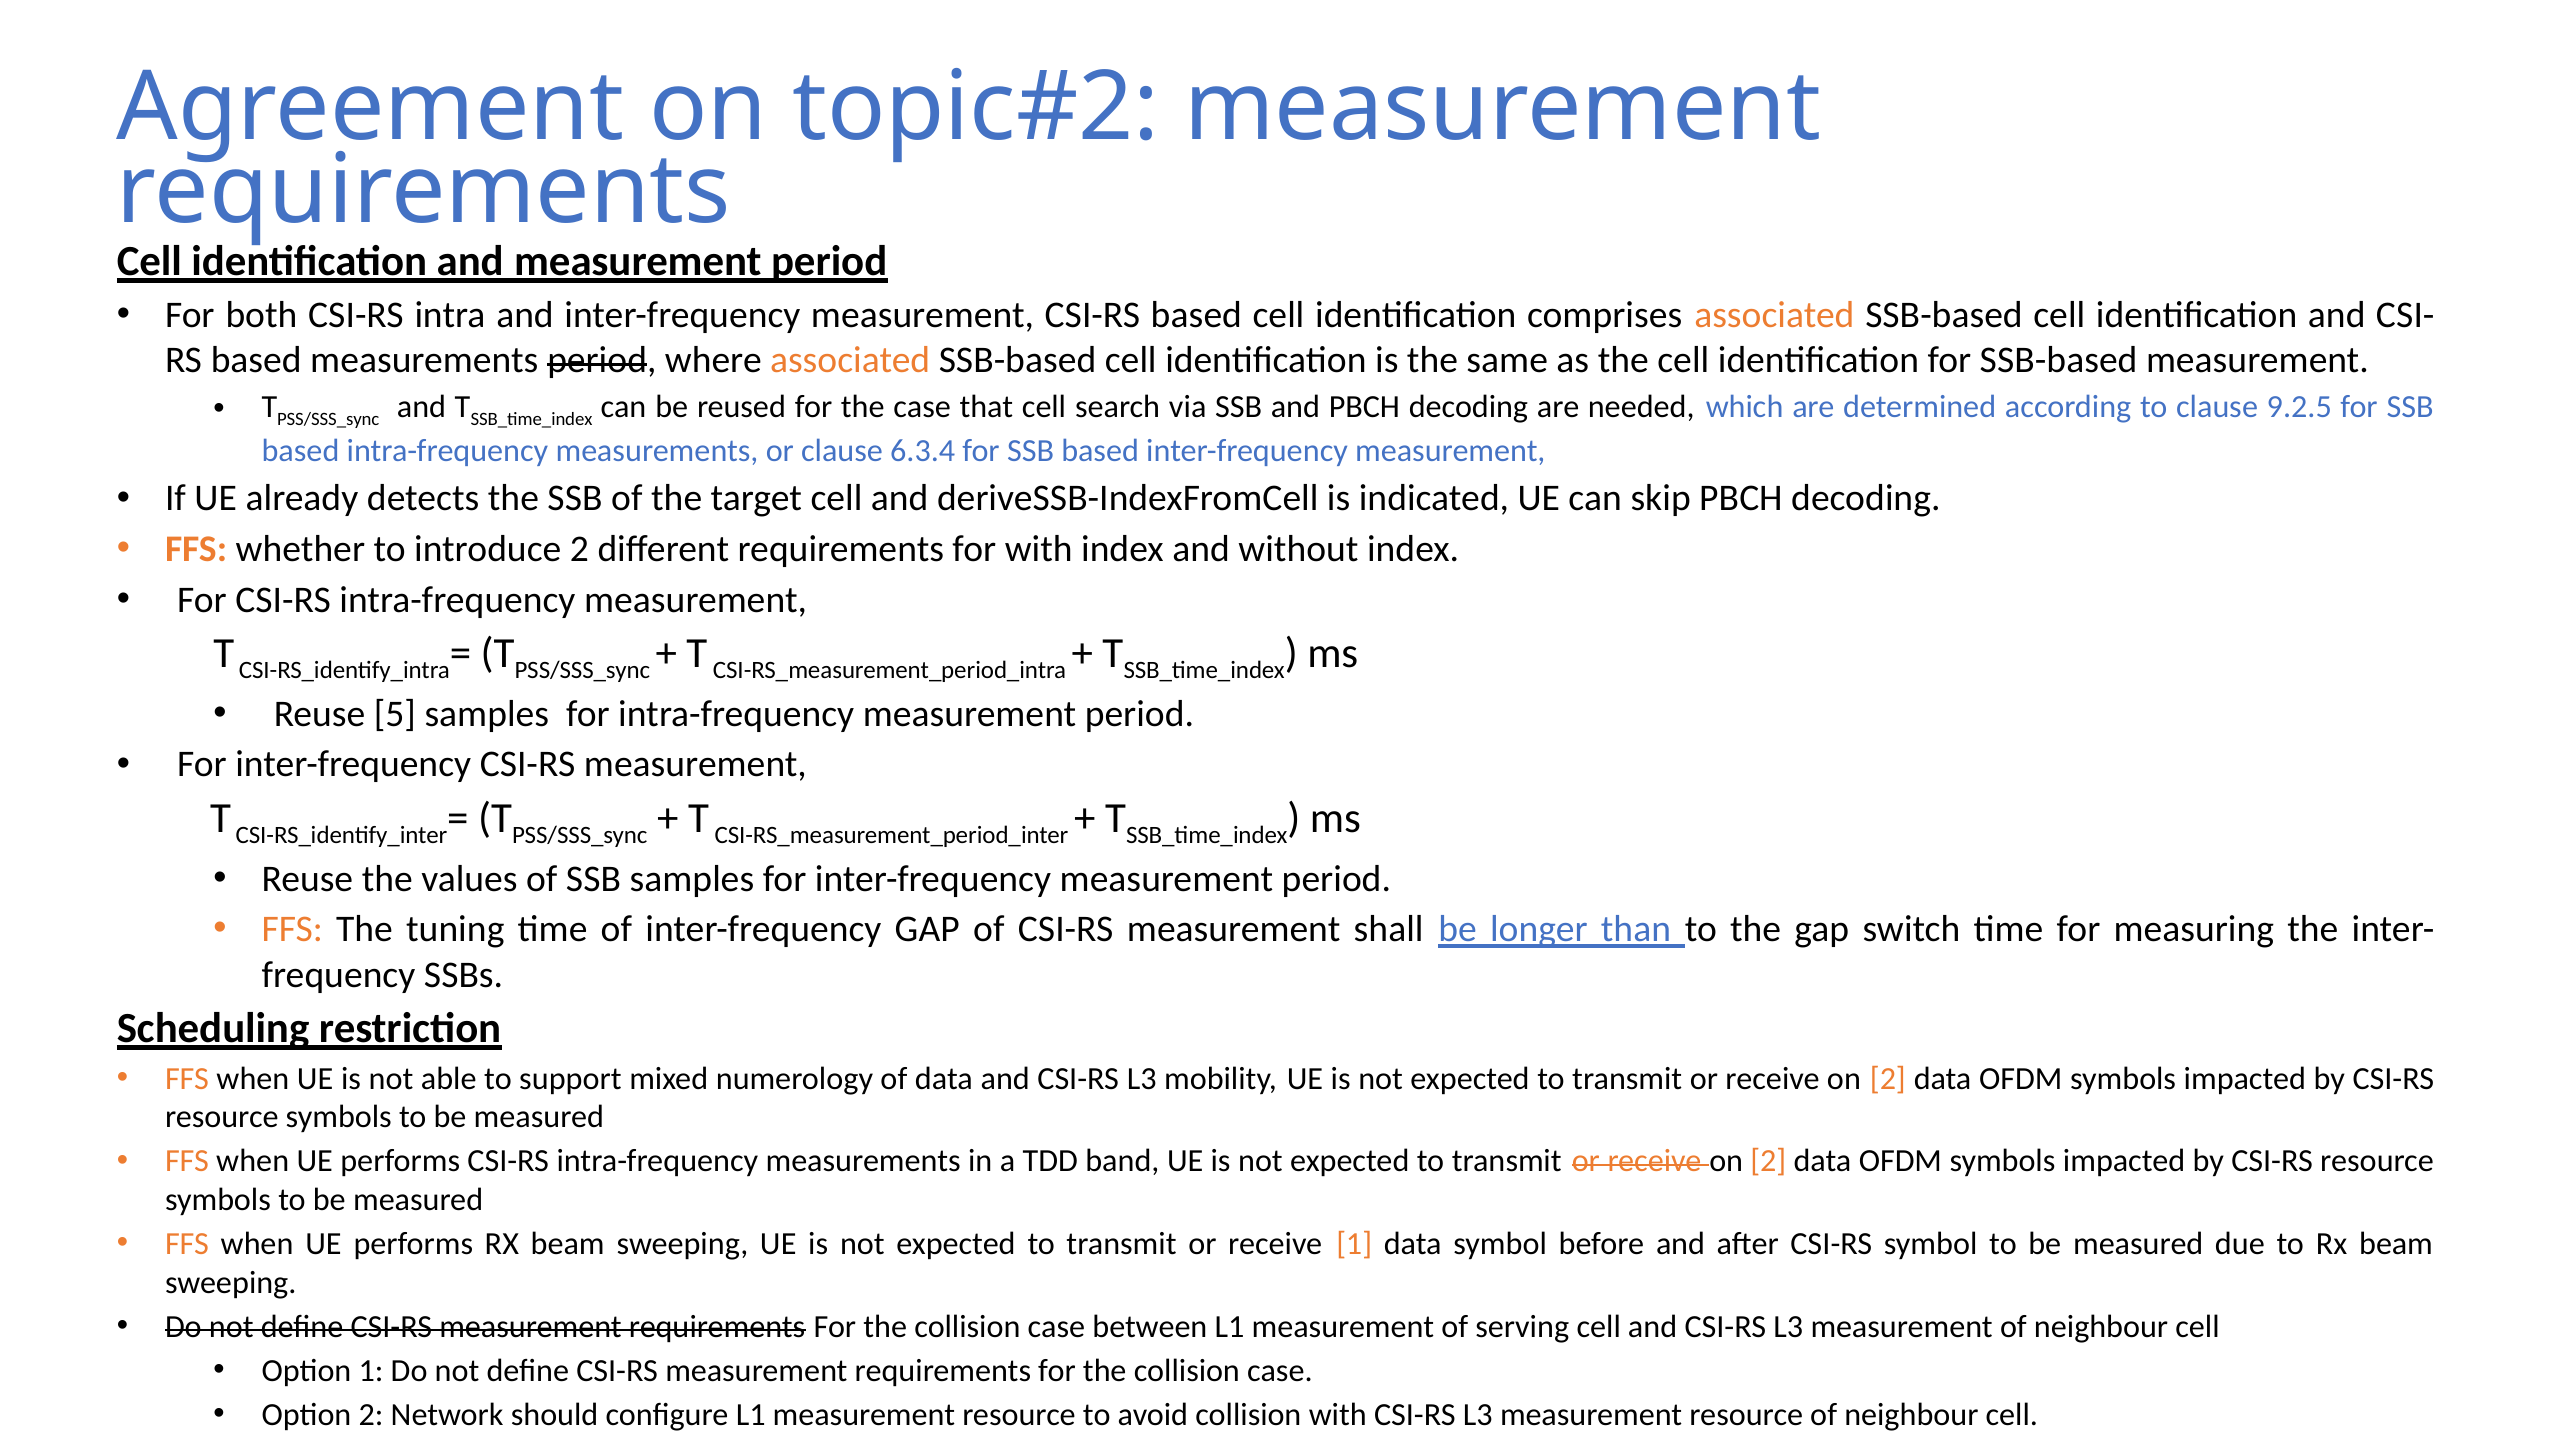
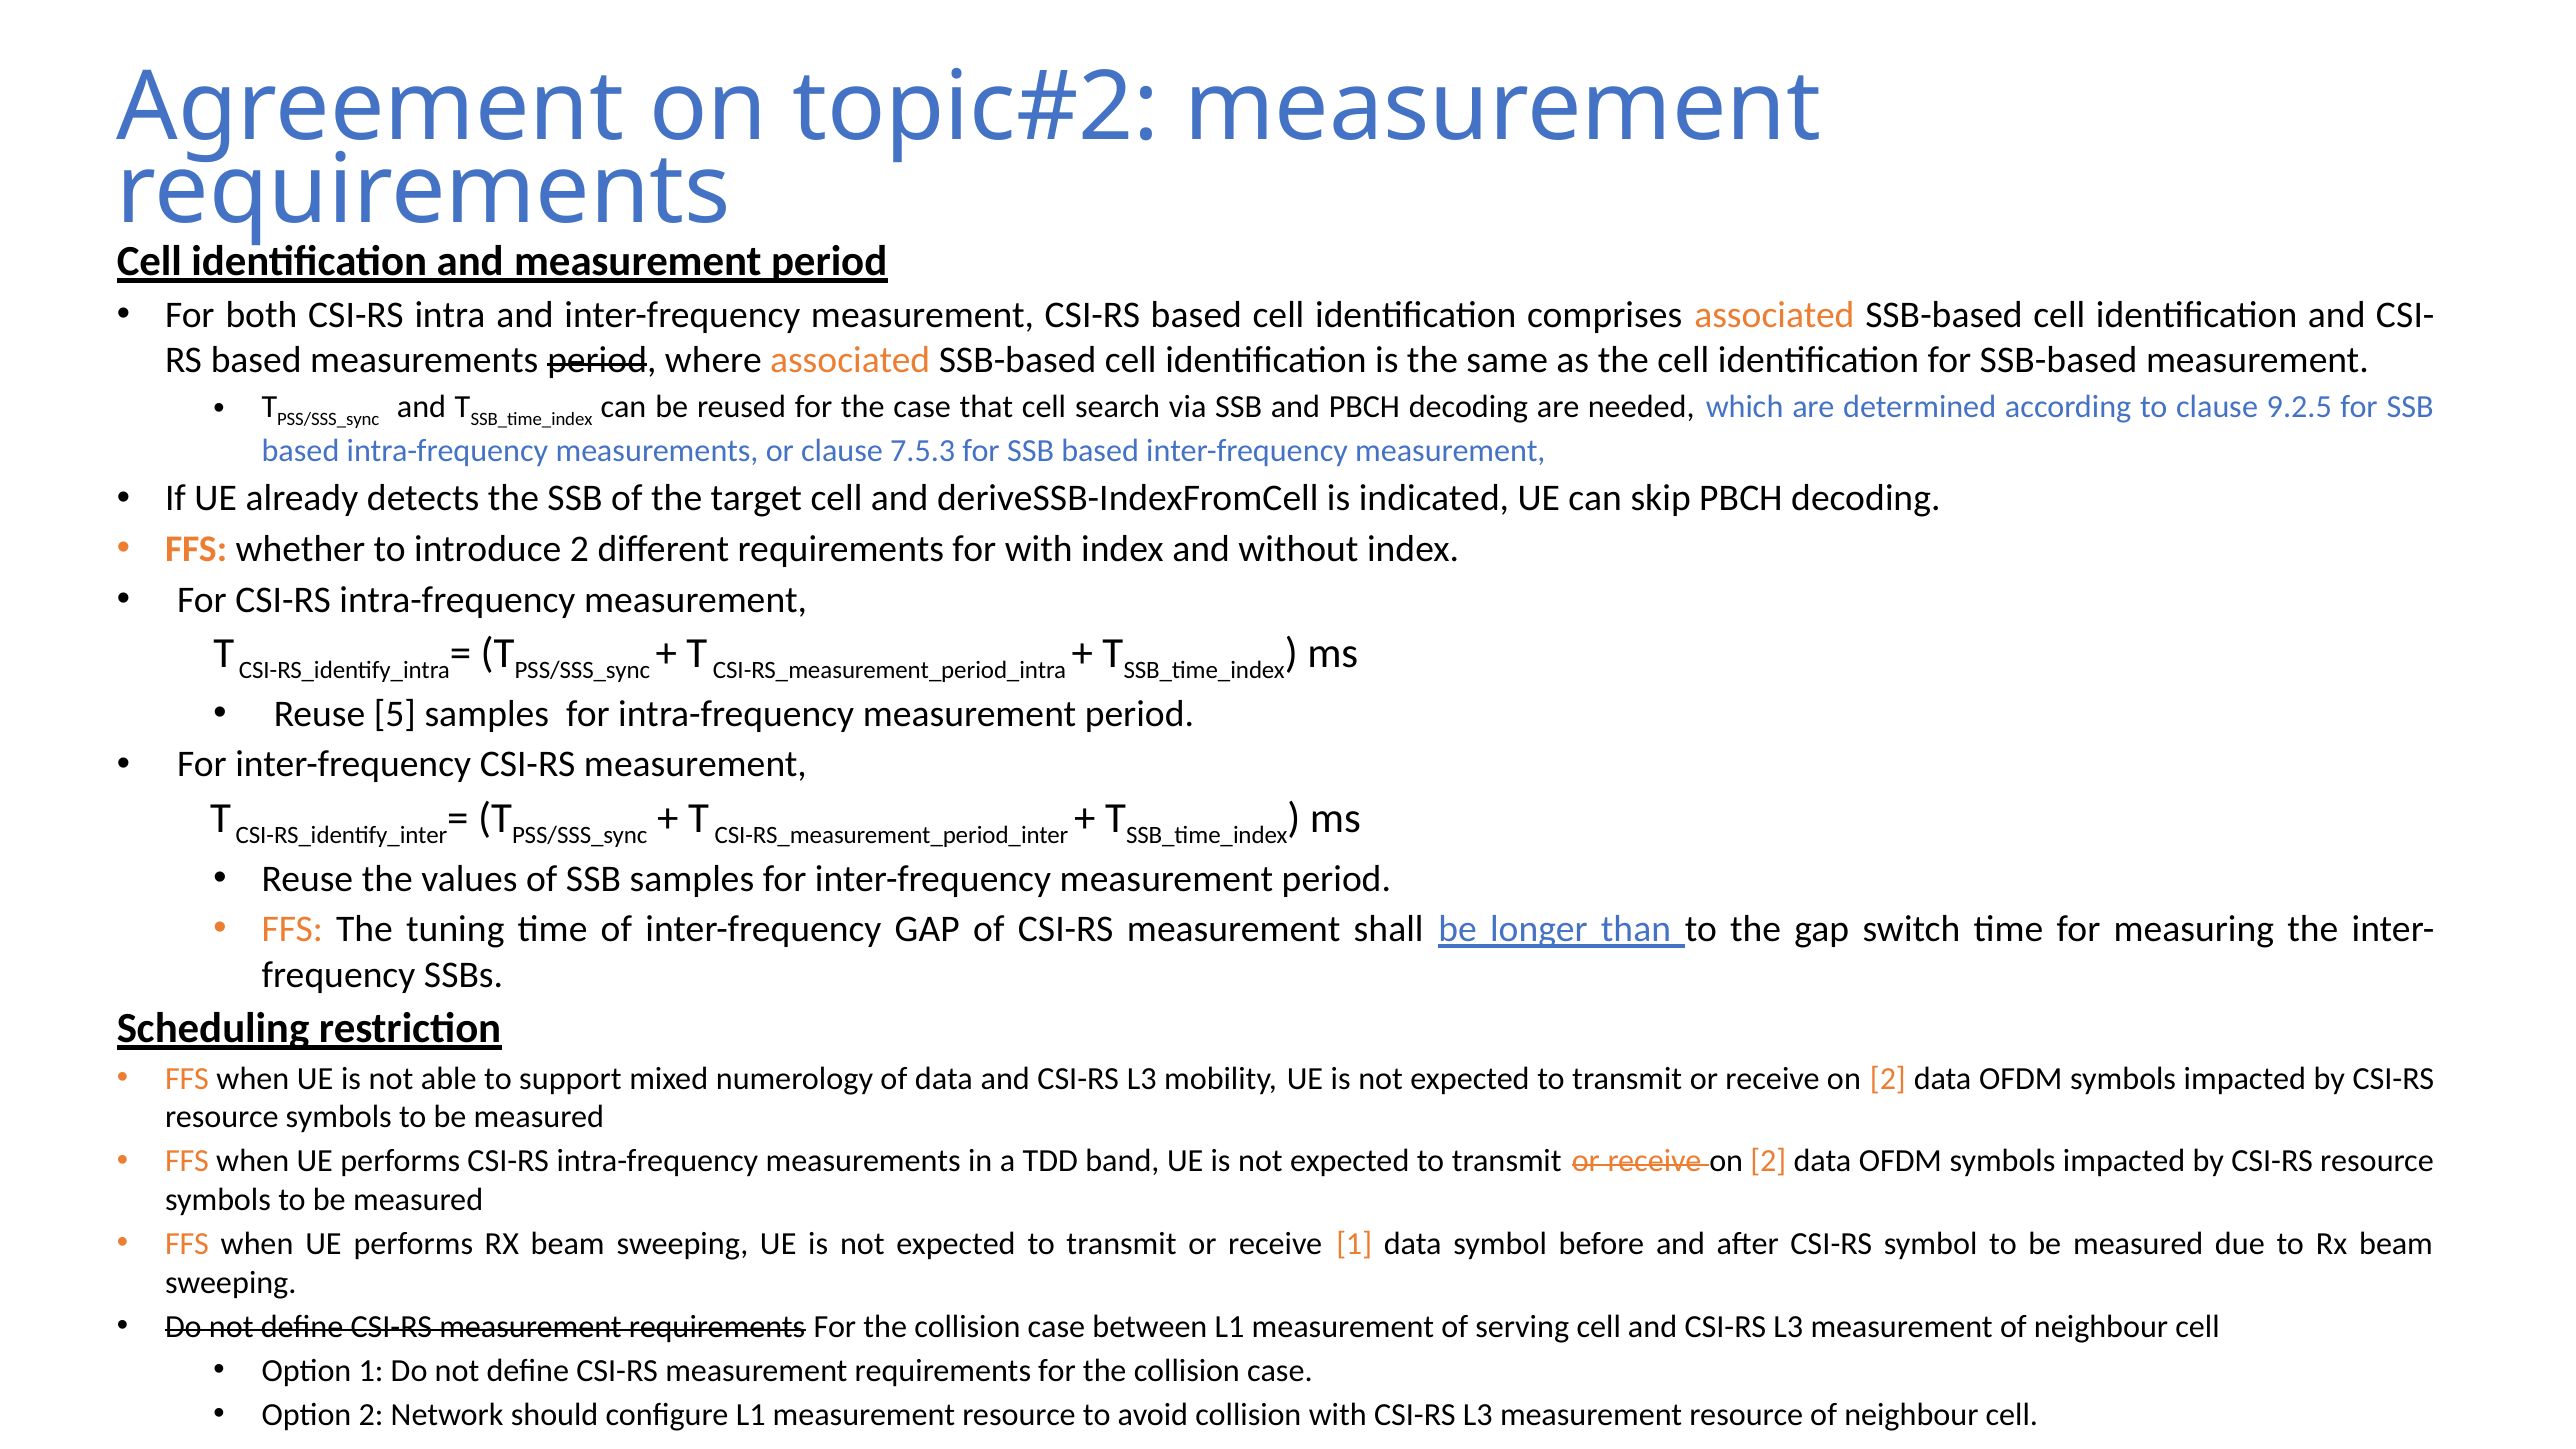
6.3.4: 6.3.4 -> 7.5.3
